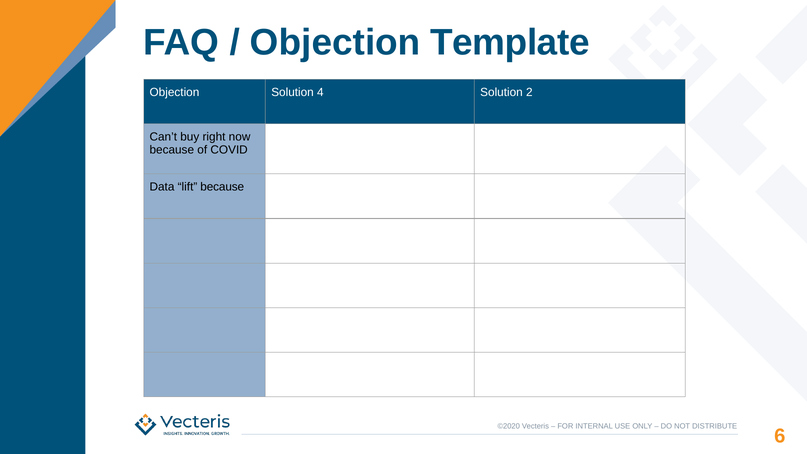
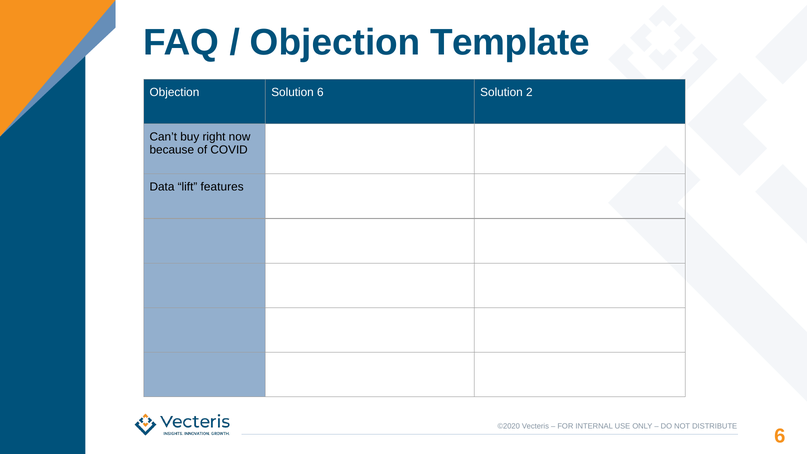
Solution 4: 4 -> 6
lift because: because -> features
